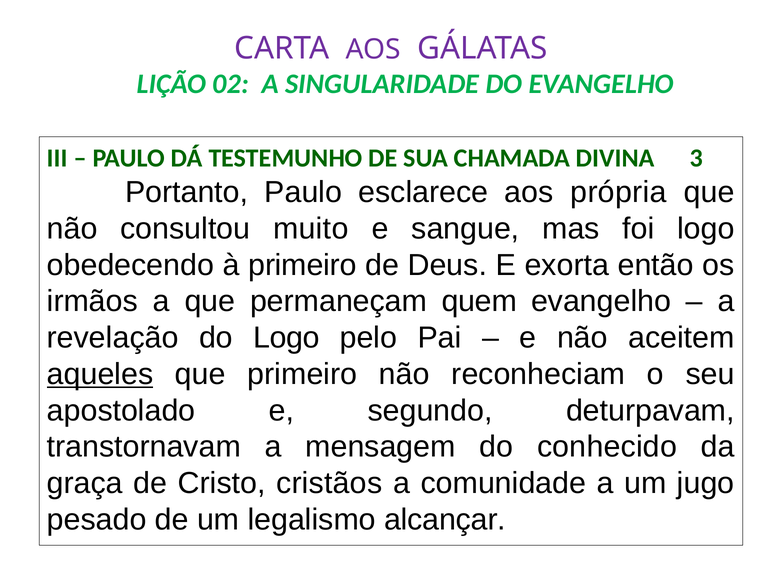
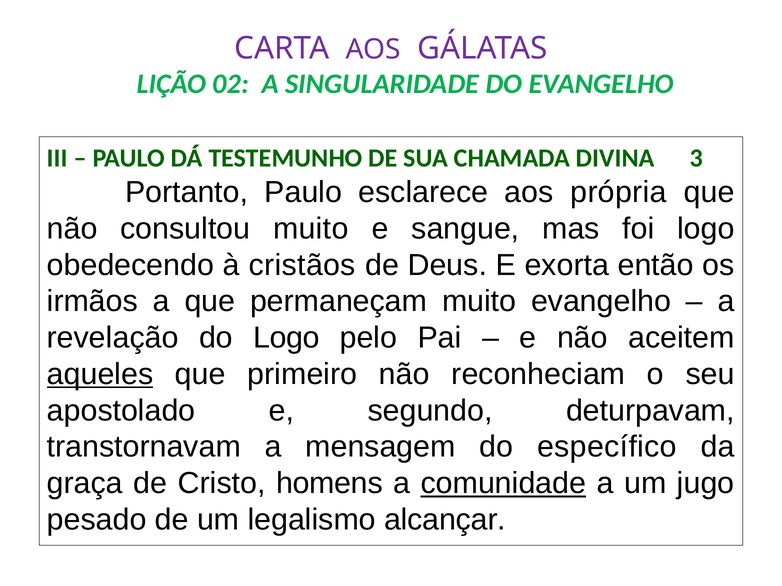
à primeiro: primeiro -> cristãos
permaneçam quem: quem -> muito
conhecido: conhecido -> específico
cristãos: cristãos -> homens
comunidade underline: none -> present
